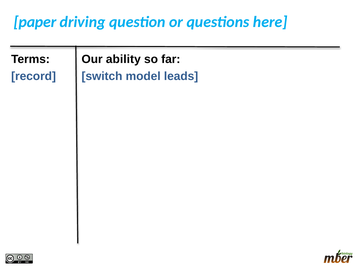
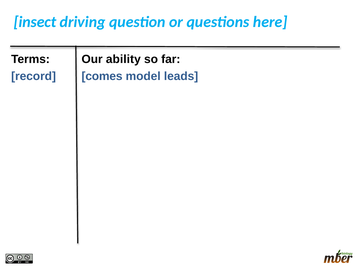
paper: paper -> insect
switch: switch -> comes
